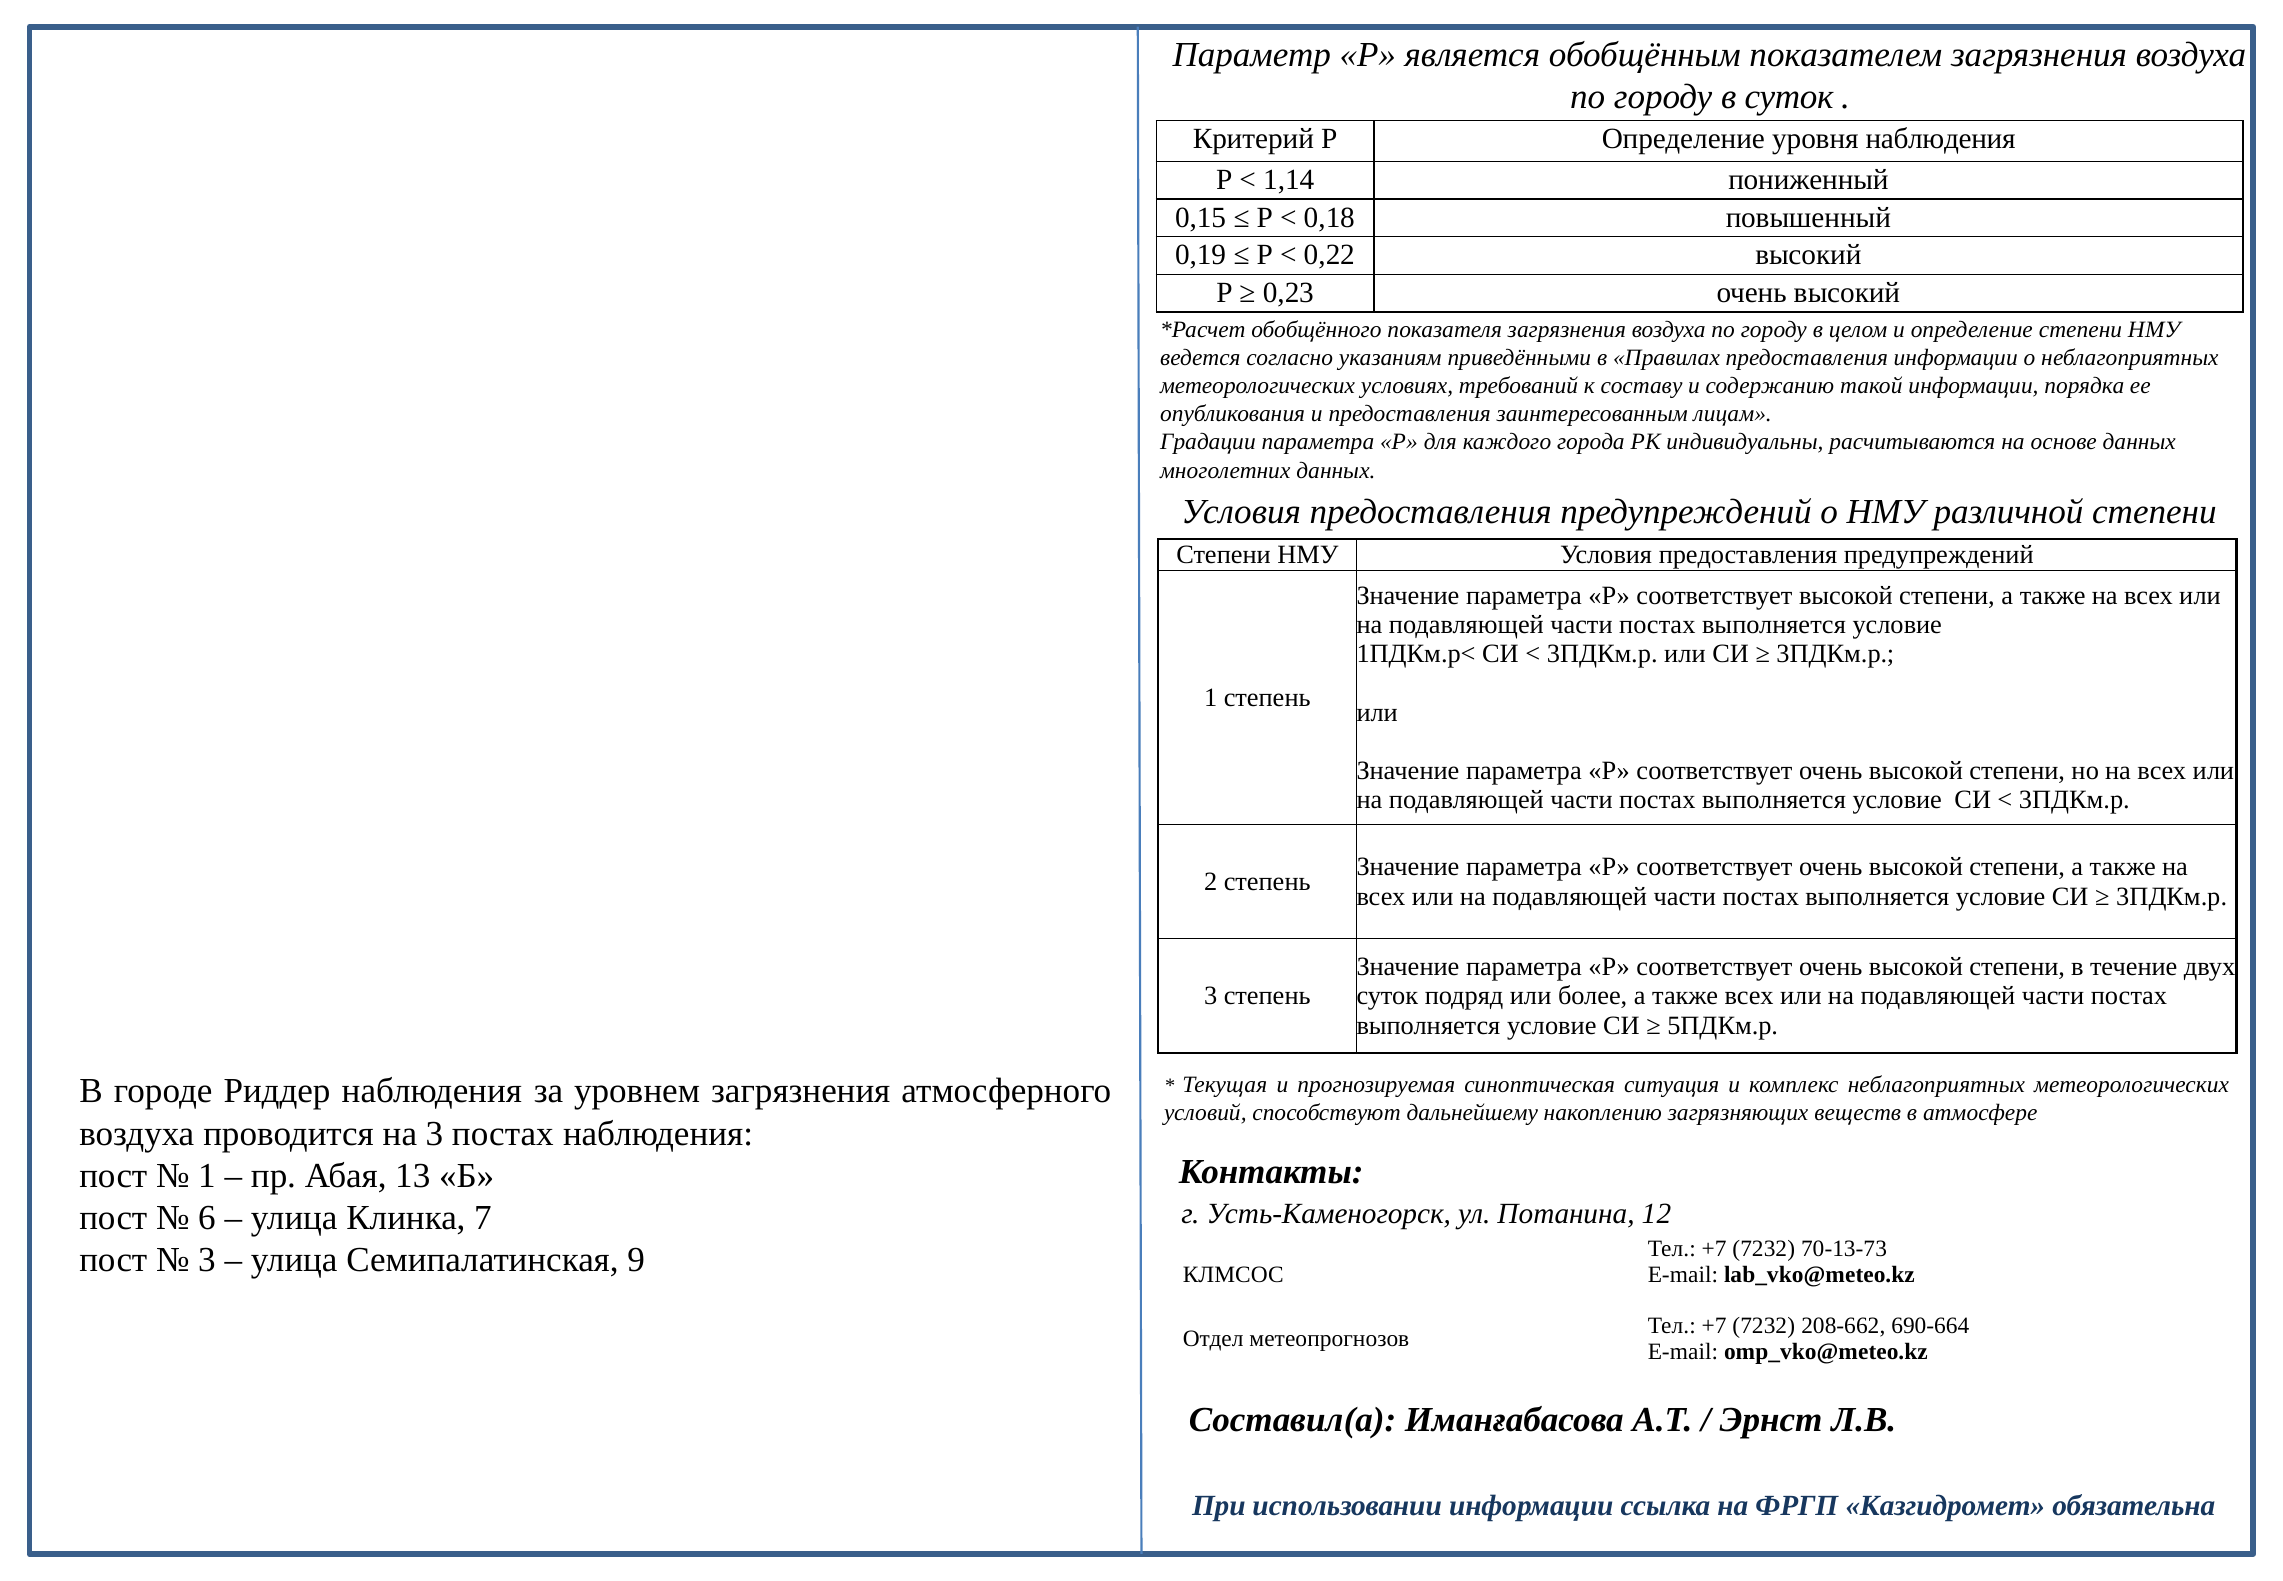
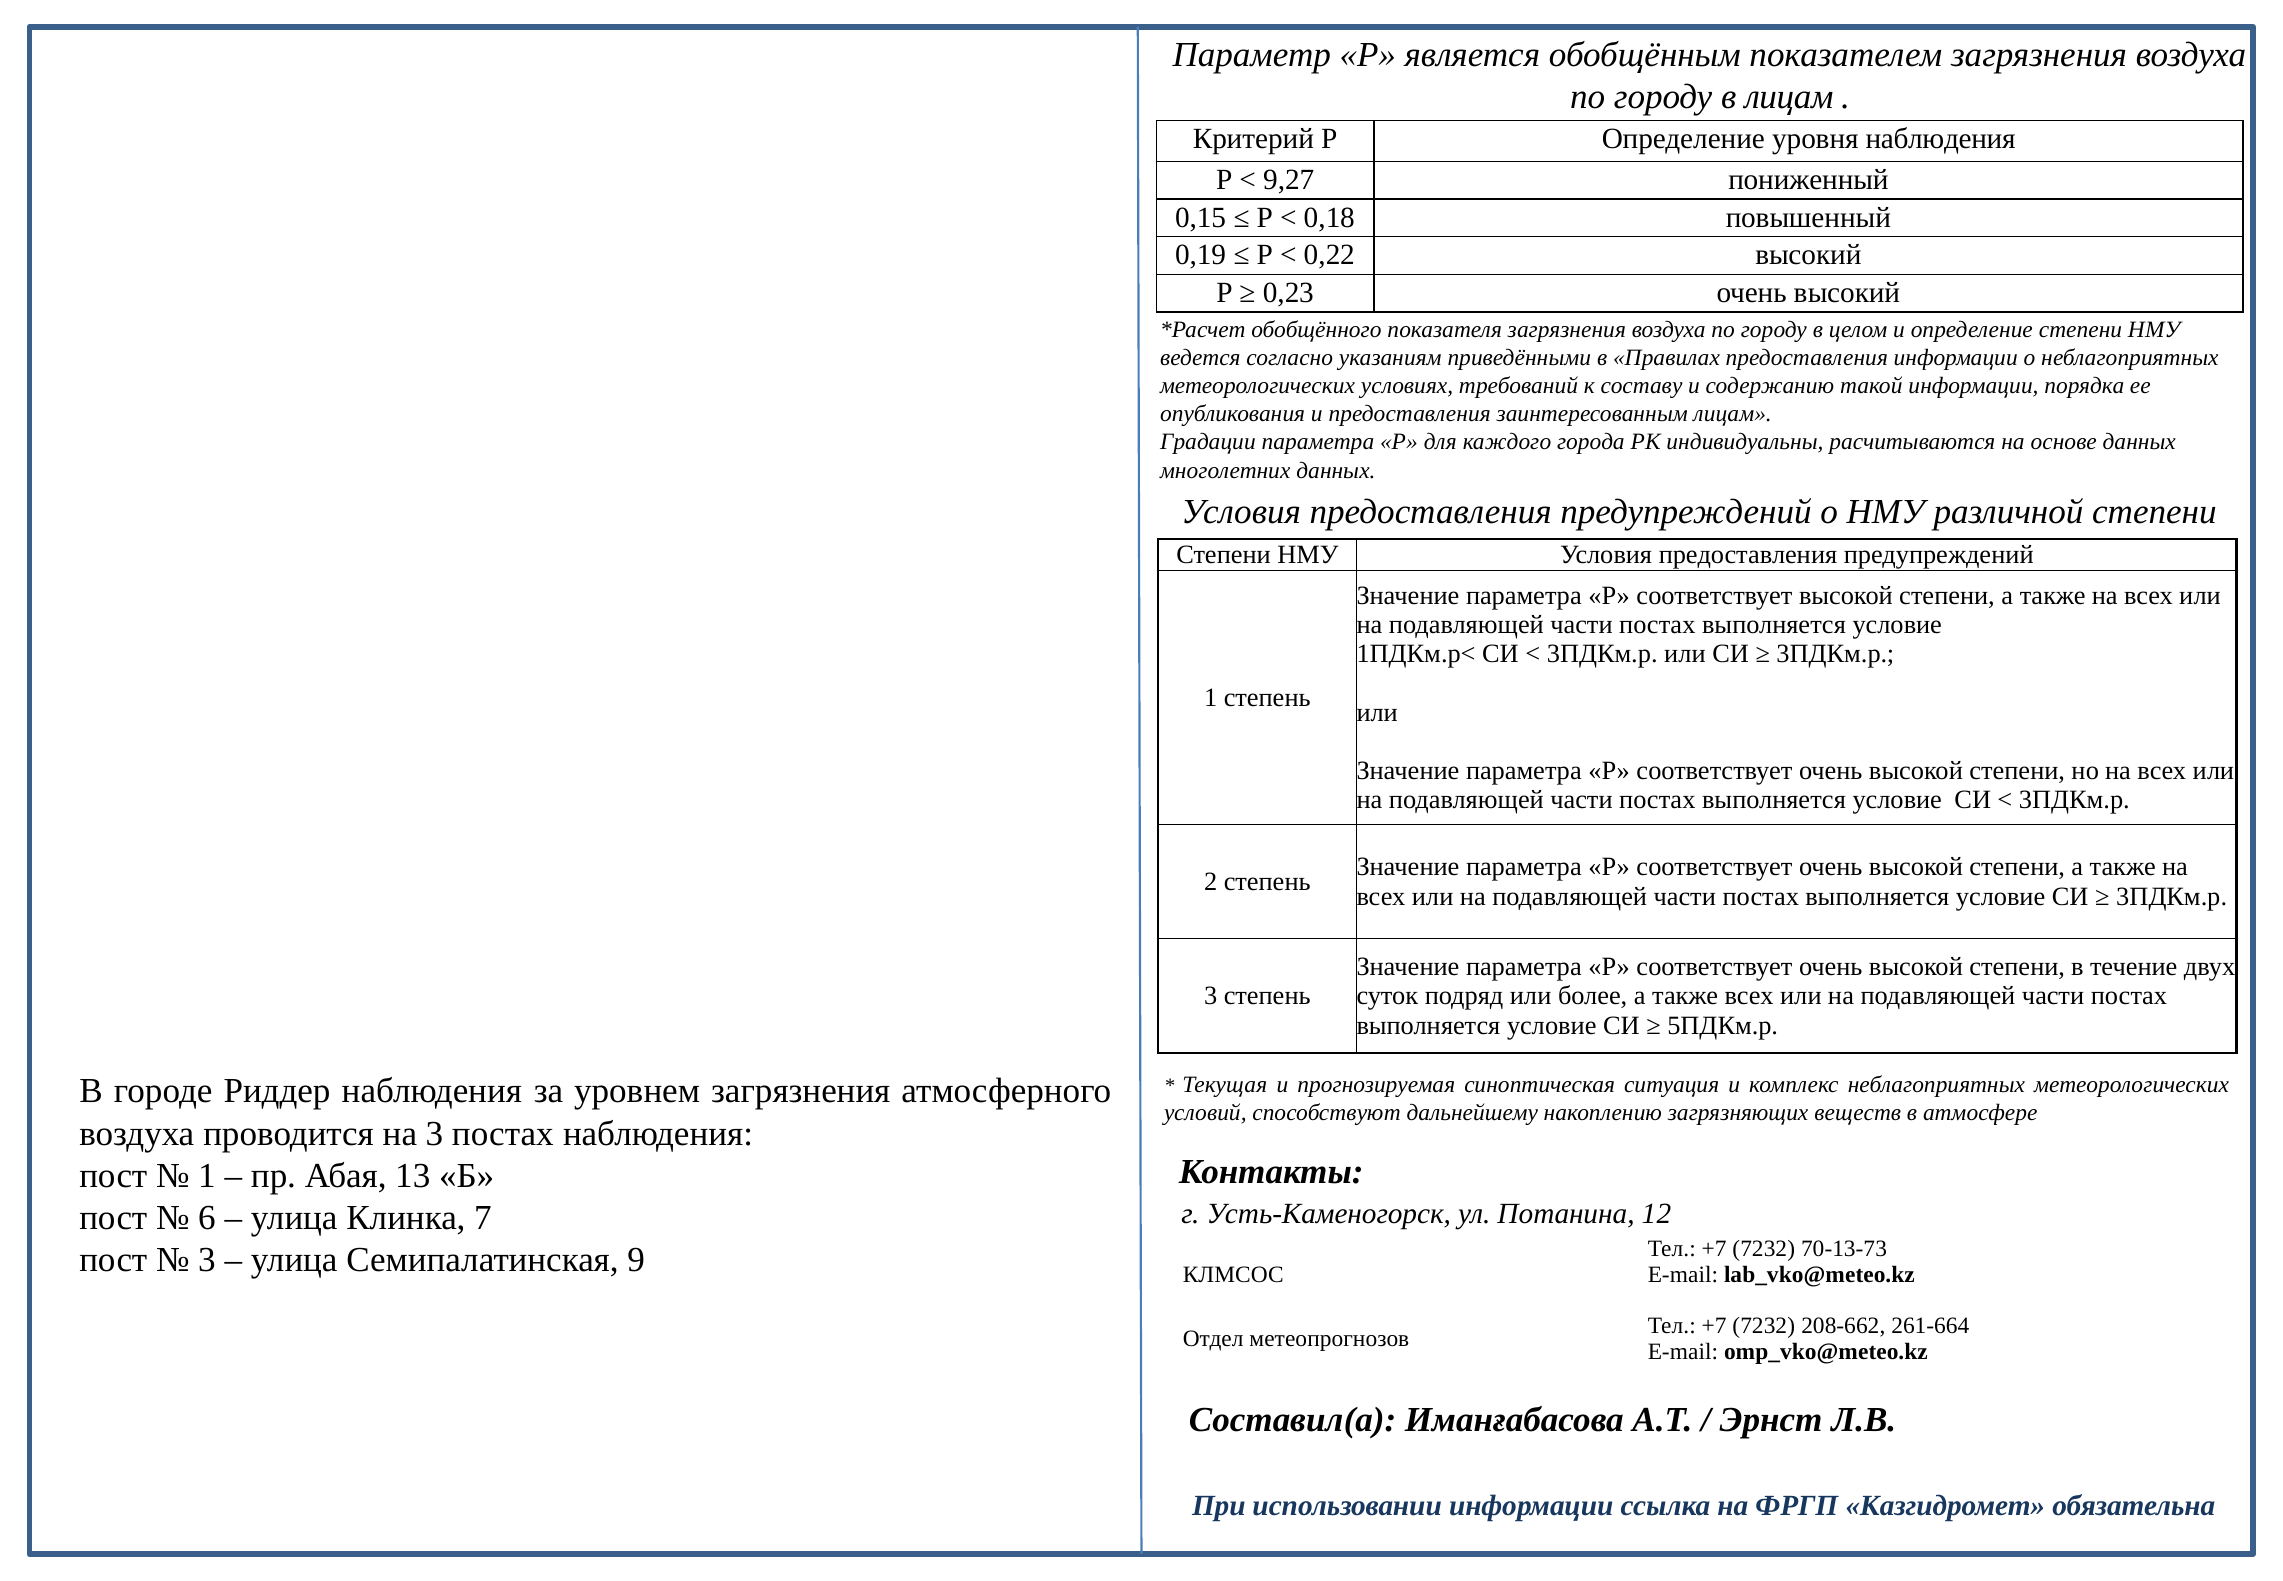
в суток: суток -> лицам
1,14: 1,14 -> 9,27
690-664: 690-664 -> 261-664
